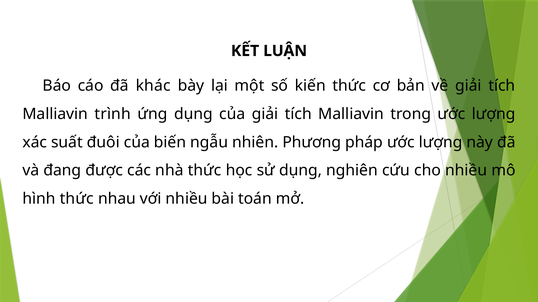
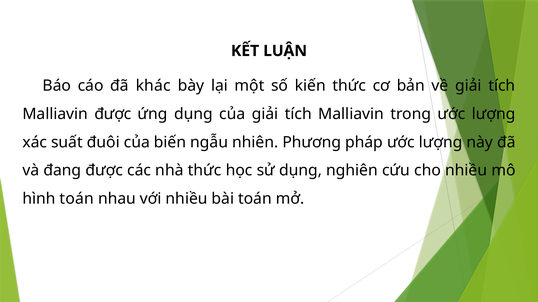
Malliavin trình: trình -> được
hình thức: thức -> toán
